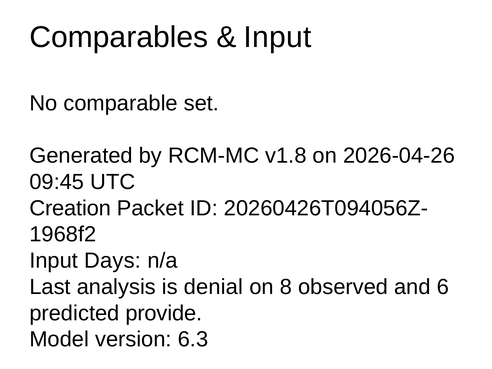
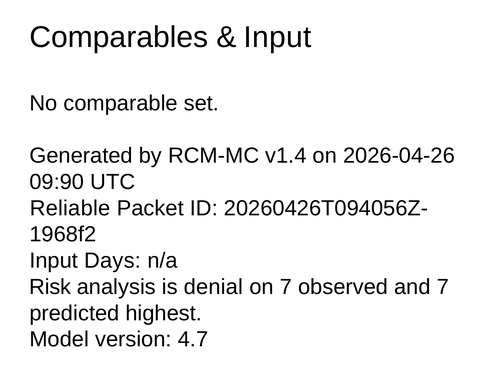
v1.8: v1.8 -> v1.4
09:45: 09:45 -> 09:90
Creation: Creation -> Reliable
Last: Last -> Risk
on 8: 8 -> 7
and 6: 6 -> 7
provide: provide -> highest
6.3: 6.3 -> 4.7
